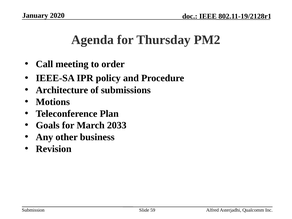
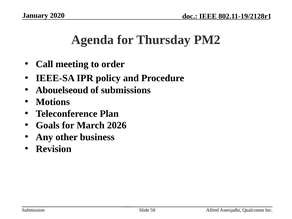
Architecture: Architecture -> Abouelseoud
2033: 2033 -> 2026
